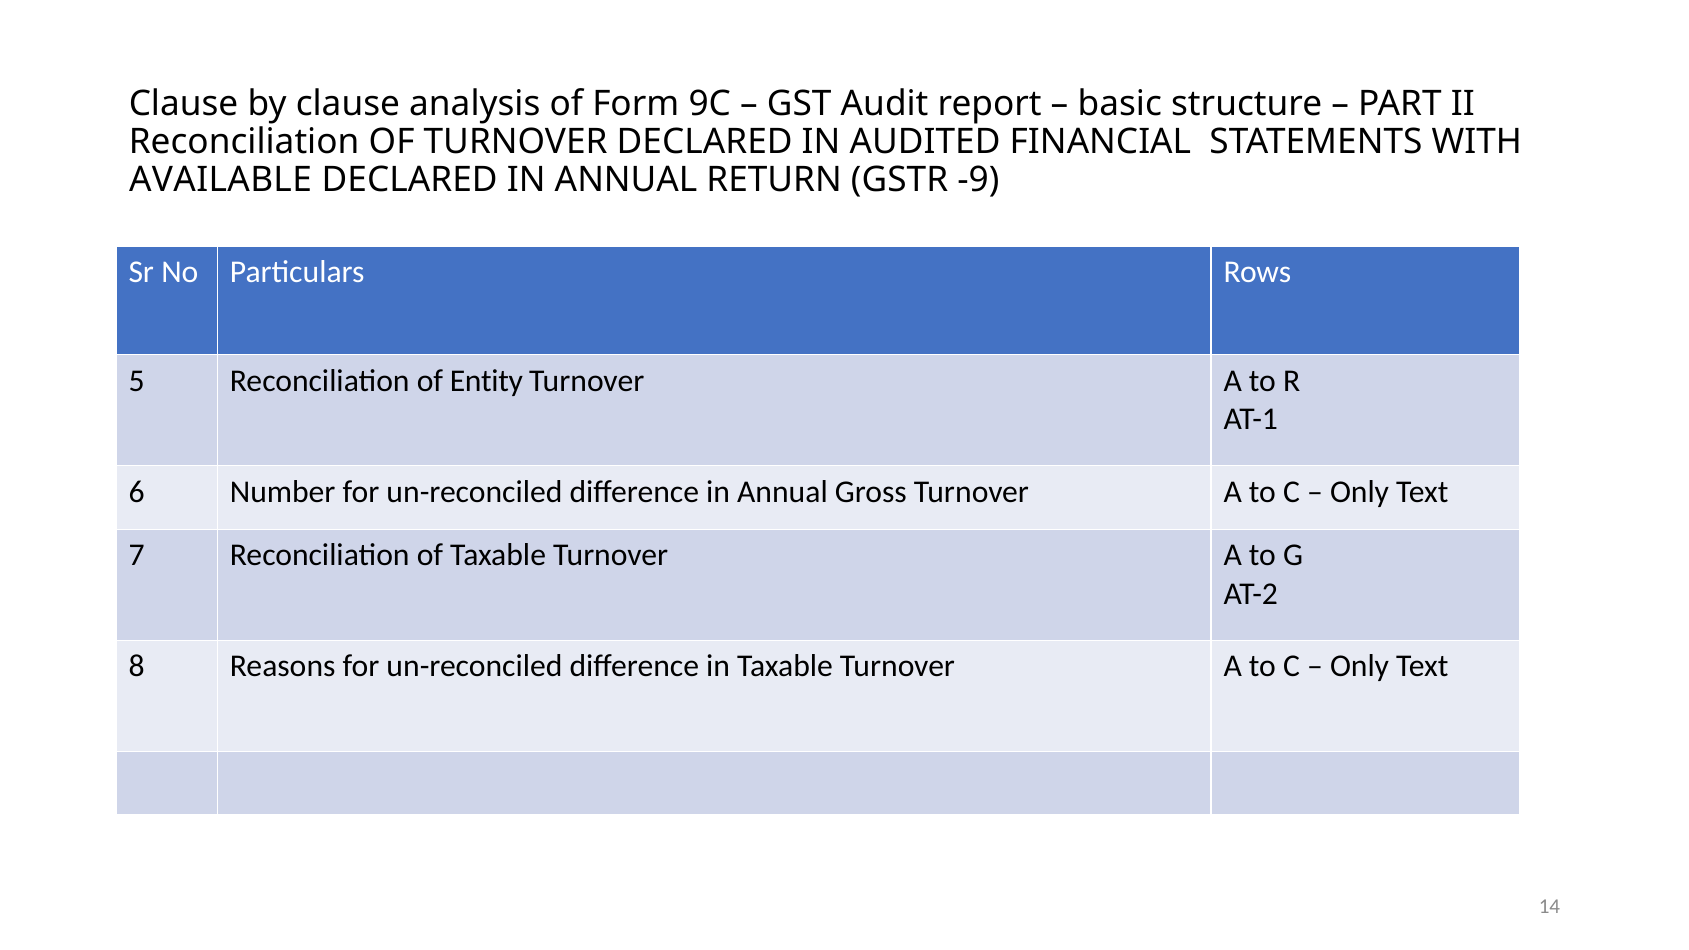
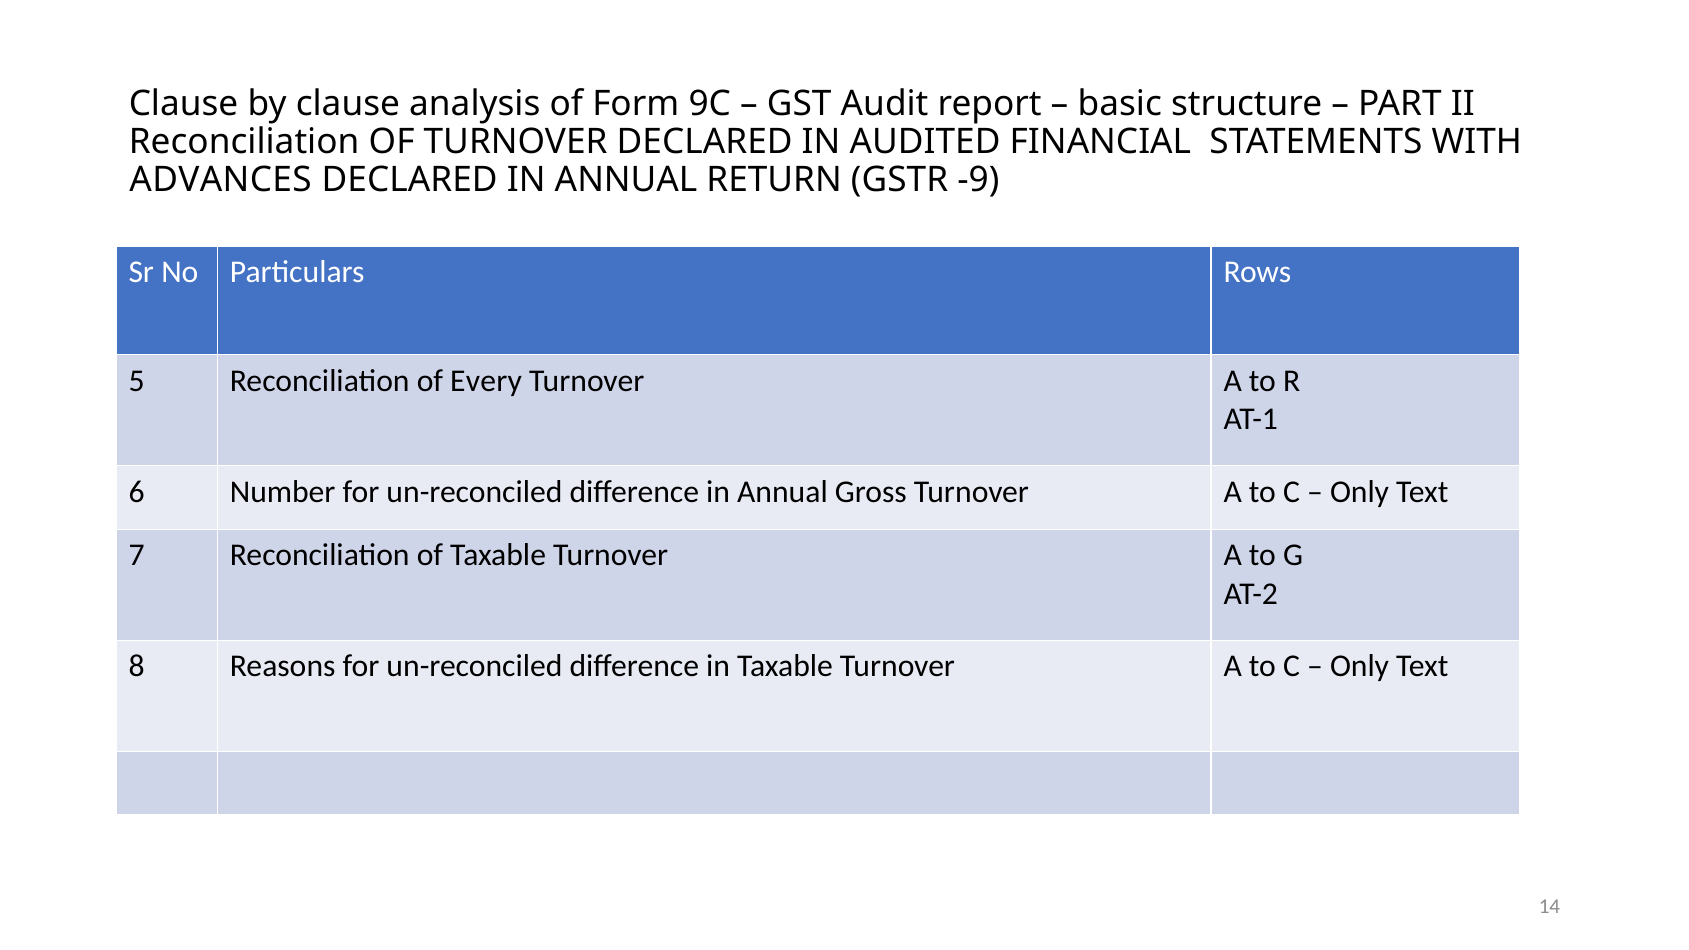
AVAILABLE: AVAILABLE -> ADVANCES
Entity: Entity -> Every
